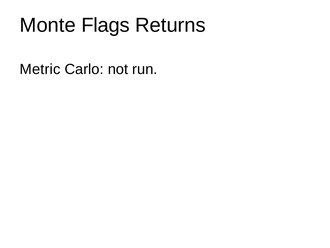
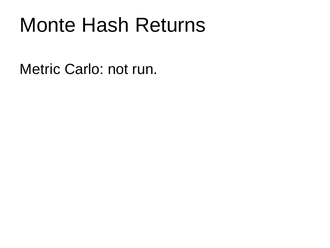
Flags: Flags -> Hash
